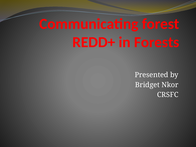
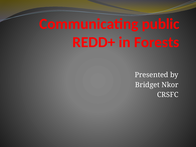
forest: forest -> public
